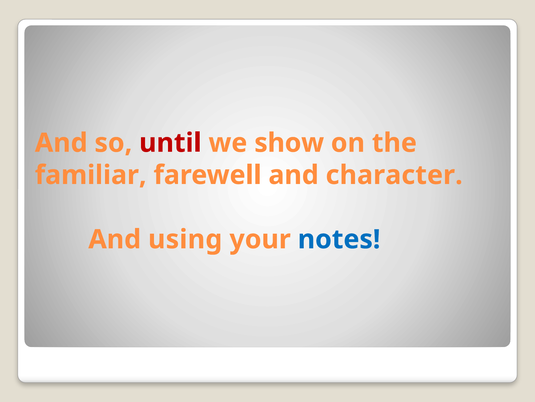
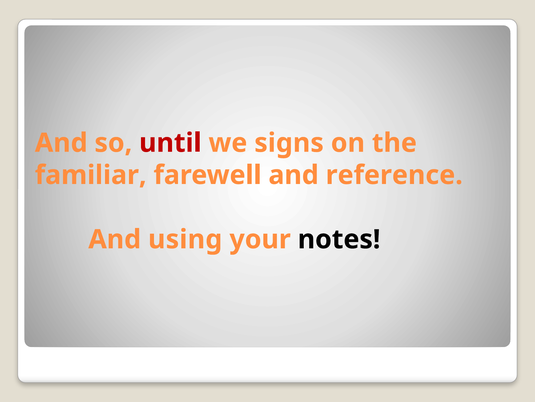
show: show -> signs
character: character -> reference
notes colour: blue -> black
